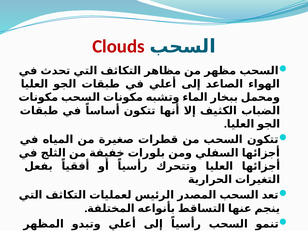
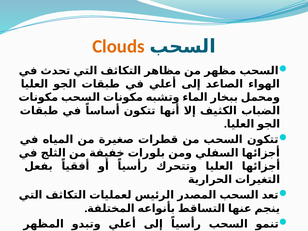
Clouds colour: red -> orange
